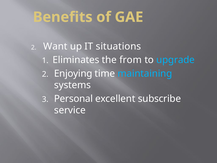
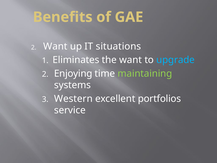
the from: from -> want
maintaining colour: light blue -> light green
Personal: Personal -> Western
subscribe: subscribe -> portfolios
